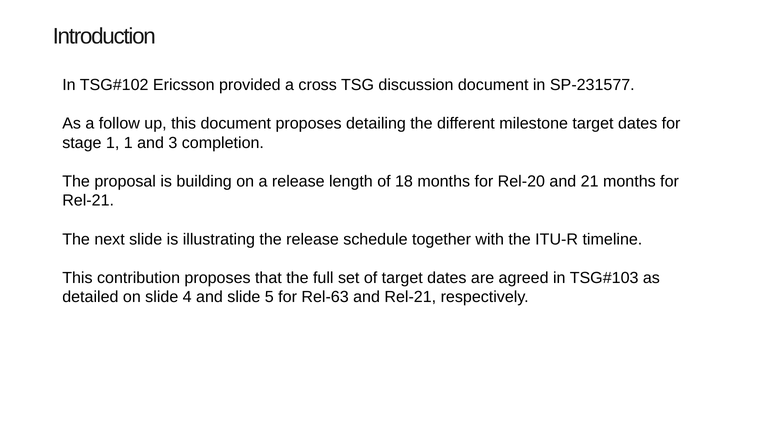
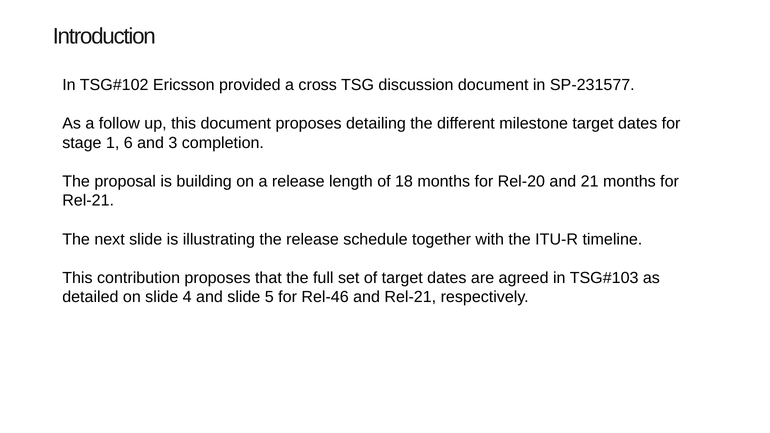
1 1: 1 -> 6
Rel-63: Rel-63 -> Rel-46
